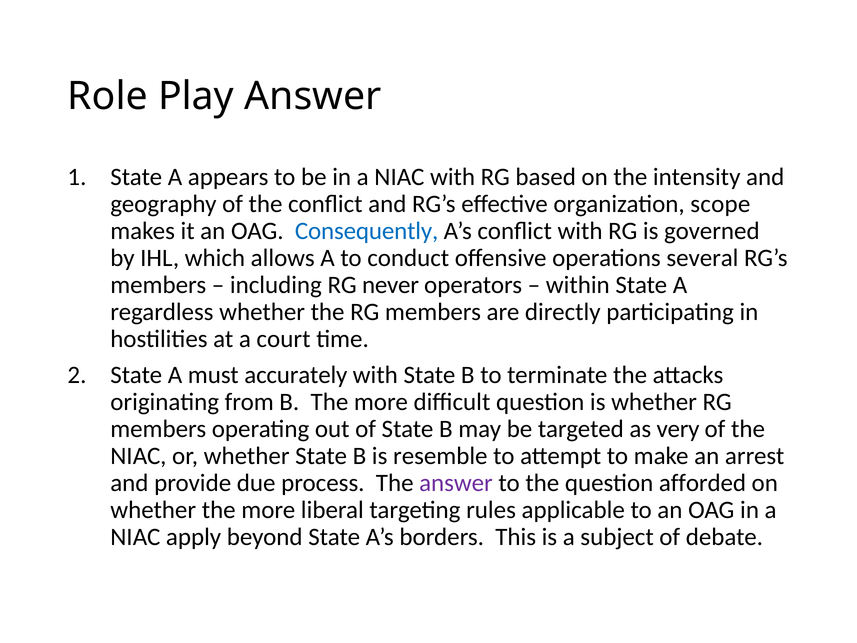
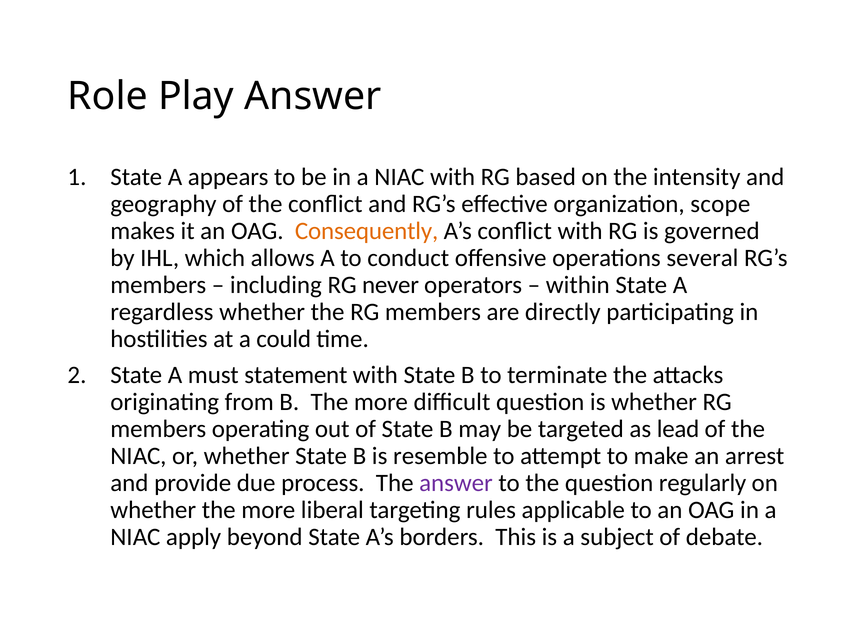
Consequently colour: blue -> orange
court: court -> could
accurately: accurately -> statement
very: very -> lead
afforded: afforded -> regularly
